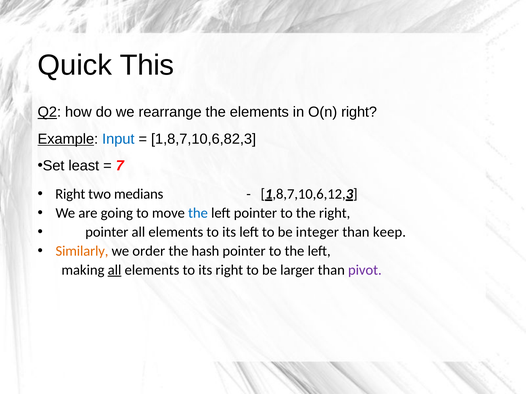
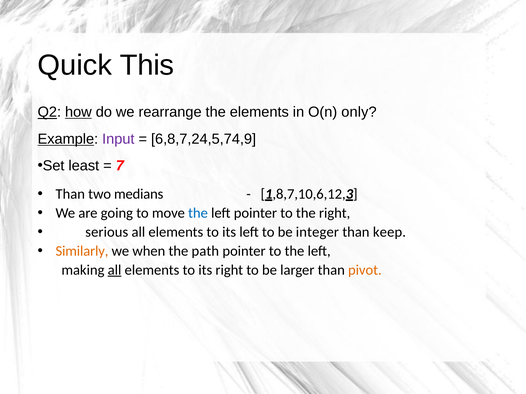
how underline: none -> present
O(n right: right -> only
Input colour: blue -> purple
1,8,7,10,6,82,3: 1,8,7,10,6,82,3 -> 6,8,7,24,5,74,9
Right at (70, 194): Right -> Than
pointer at (107, 232): pointer -> serious
order: order -> when
hash: hash -> path
pivot colour: purple -> orange
